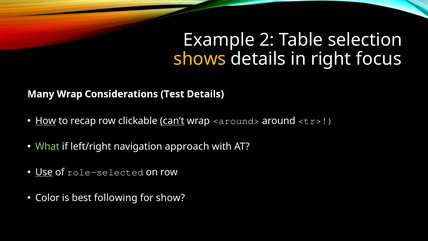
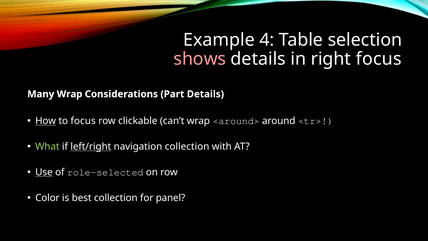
2: 2 -> 4
shows colour: yellow -> pink
Test: Test -> Part
to recap: recap -> focus
can’t underline: present -> none
left/right underline: none -> present
navigation approach: approach -> collection
best following: following -> collection
show: show -> panel
